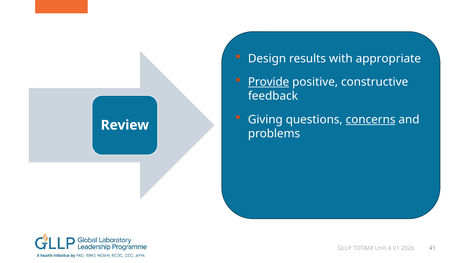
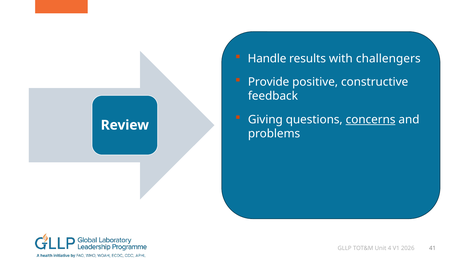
Design: Design -> Handle
appropriate: appropriate -> challengers
Provide underline: present -> none
